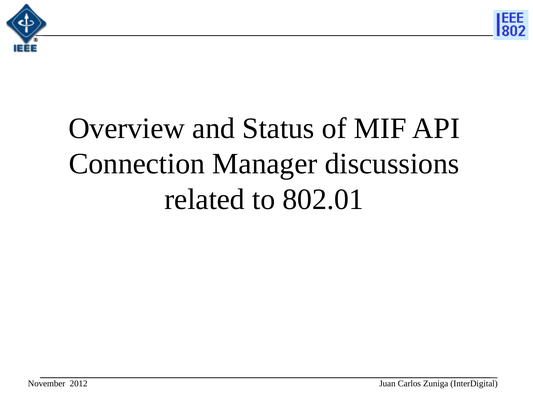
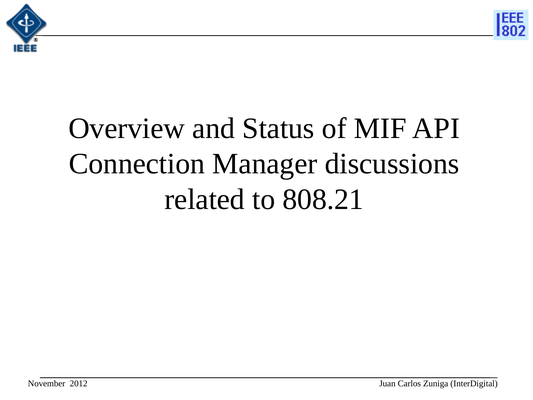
802.01: 802.01 -> 808.21
